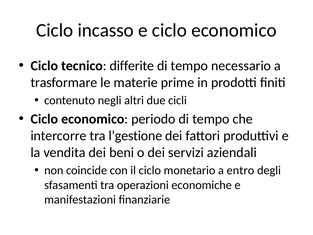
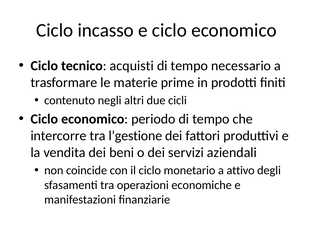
differite: differite -> acquisti
entro: entro -> attivo
